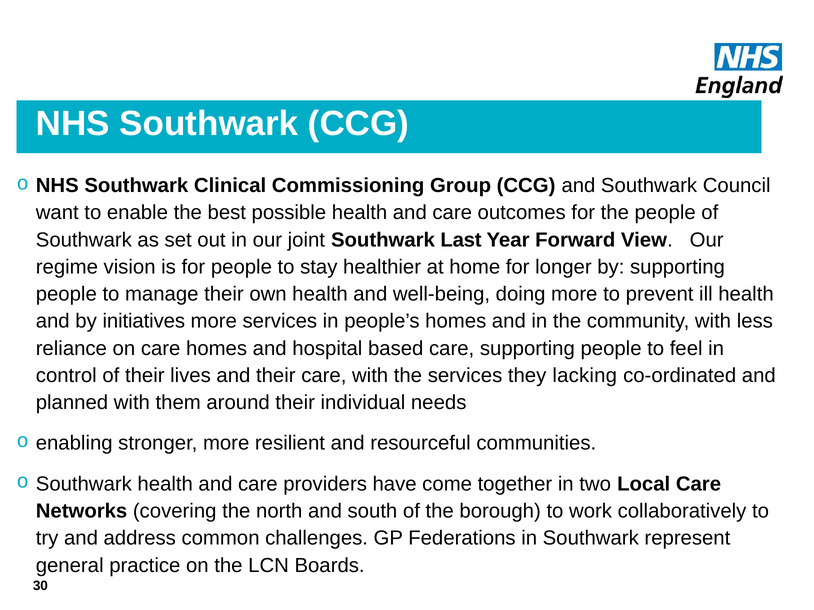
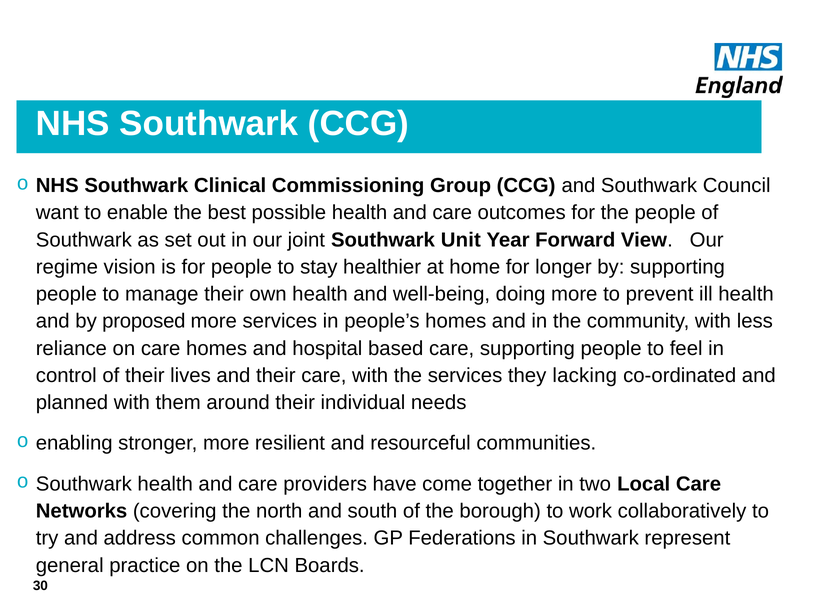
Last: Last -> Unit
initiatives: initiatives -> proposed
